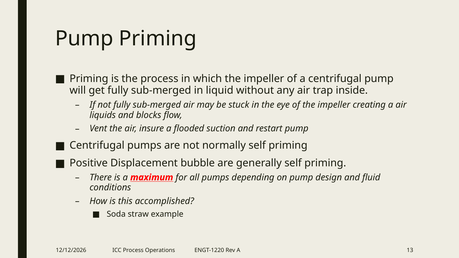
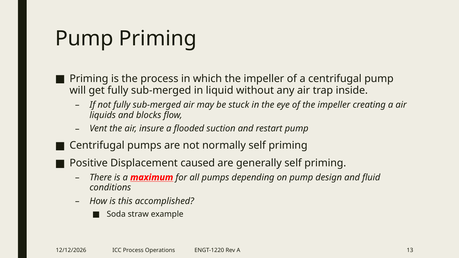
bubble: bubble -> caused
